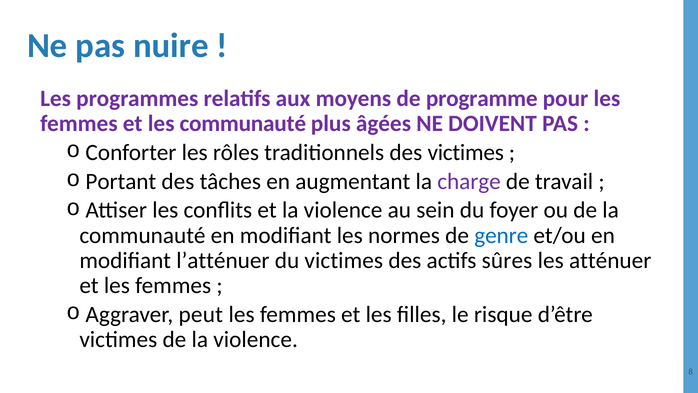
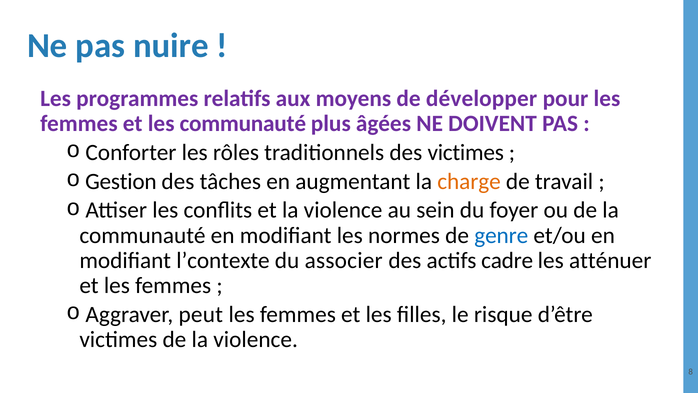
programme: programme -> développer
Portant: Portant -> Gestion
charge colour: purple -> orange
l’atténuer: l’atténuer -> l’contexte
du victimes: victimes -> associer
sûres: sûres -> cadre
